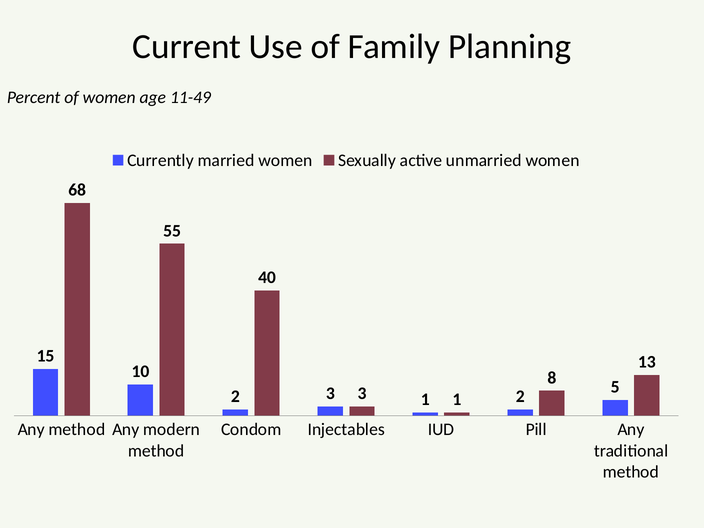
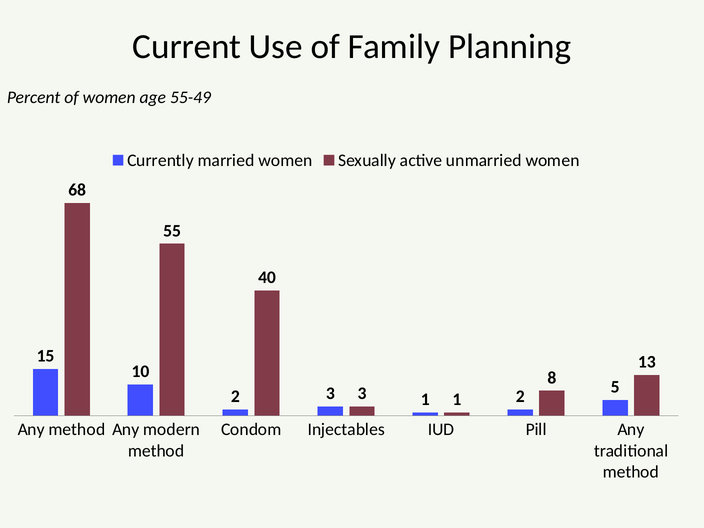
11-49: 11-49 -> 55-49
